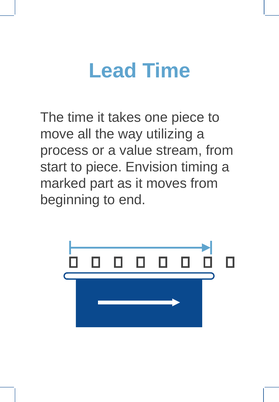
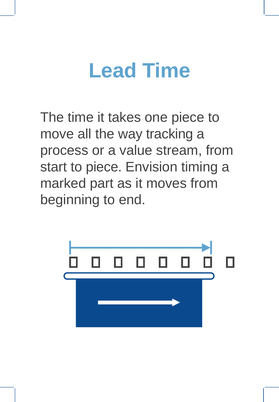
utilizing: utilizing -> tracking
